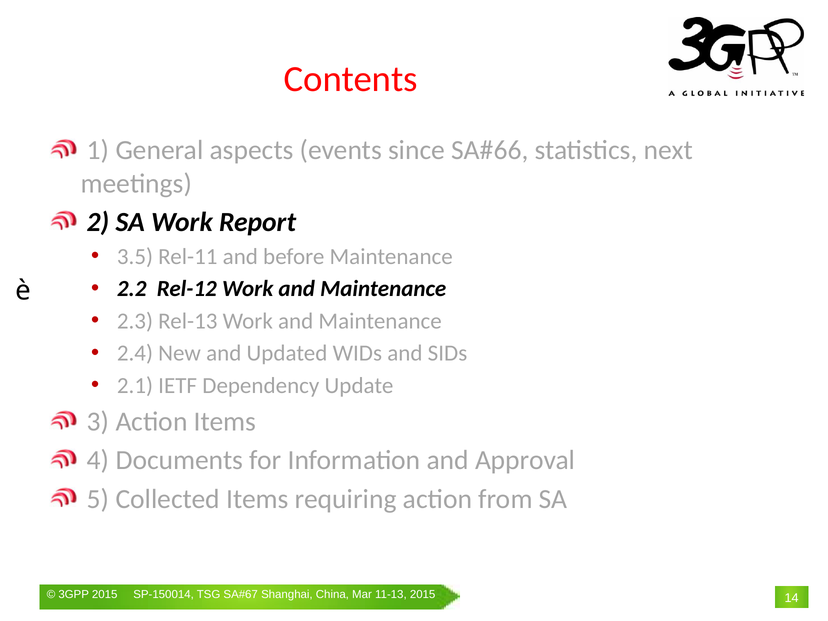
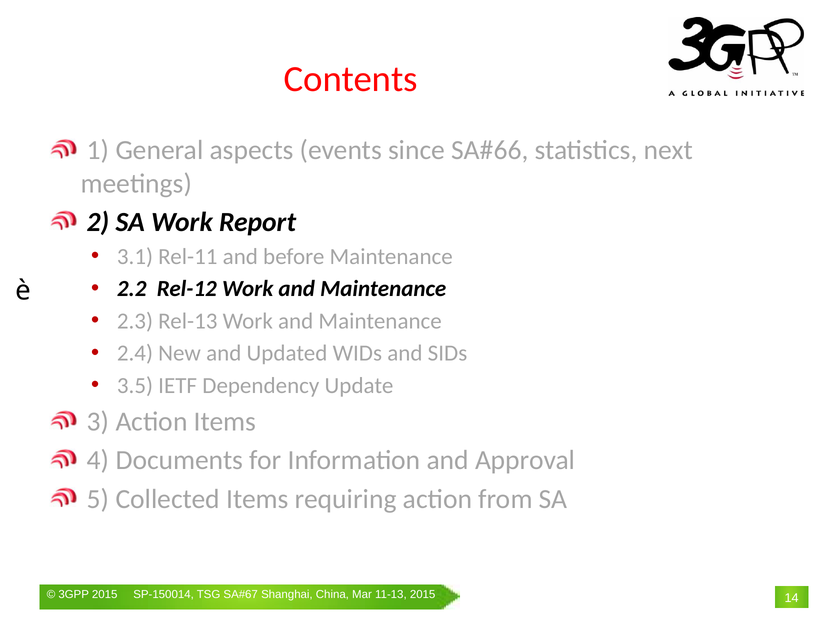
3.5: 3.5 -> 3.1
2.1: 2.1 -> 3.5
